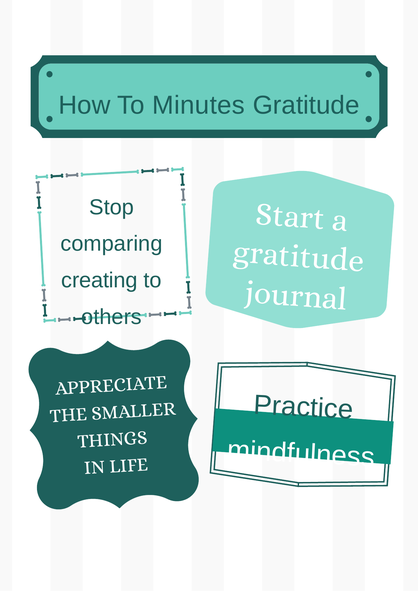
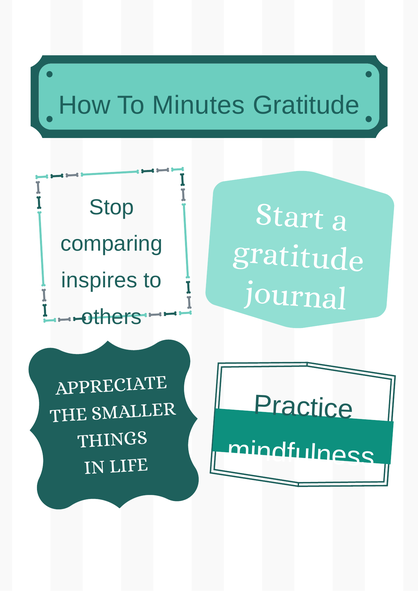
creating: creating -> inspires
